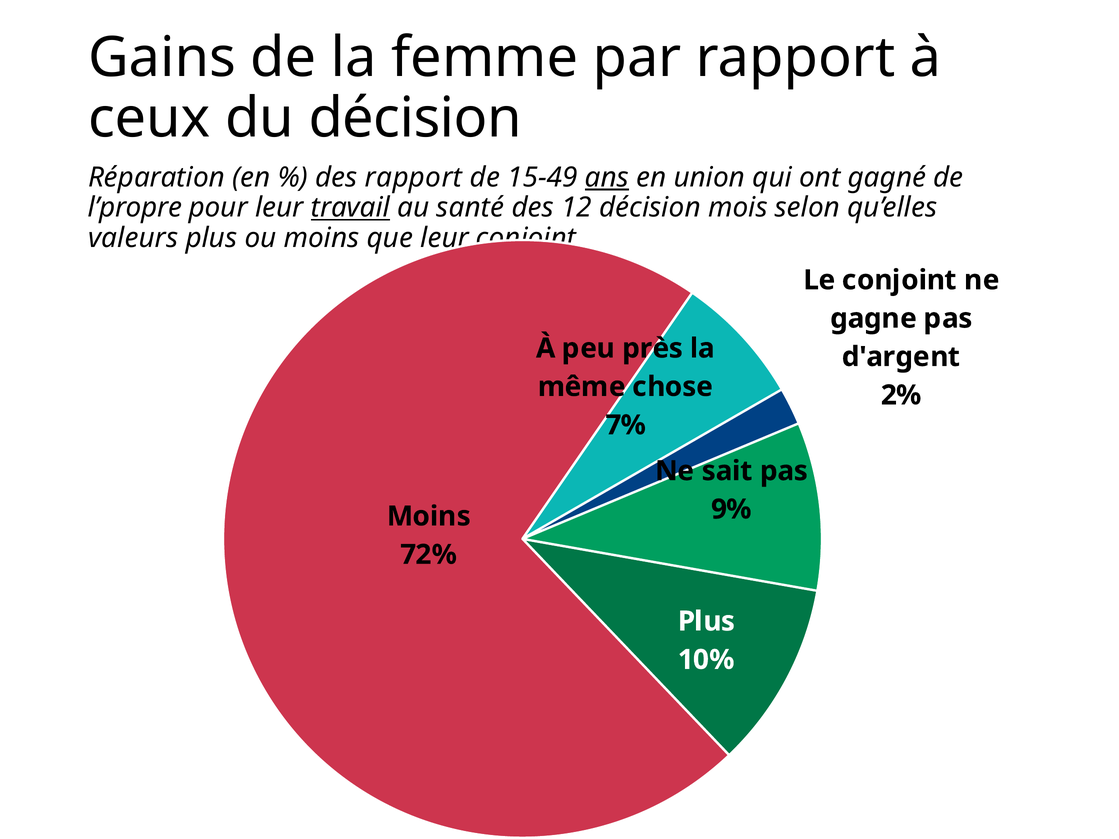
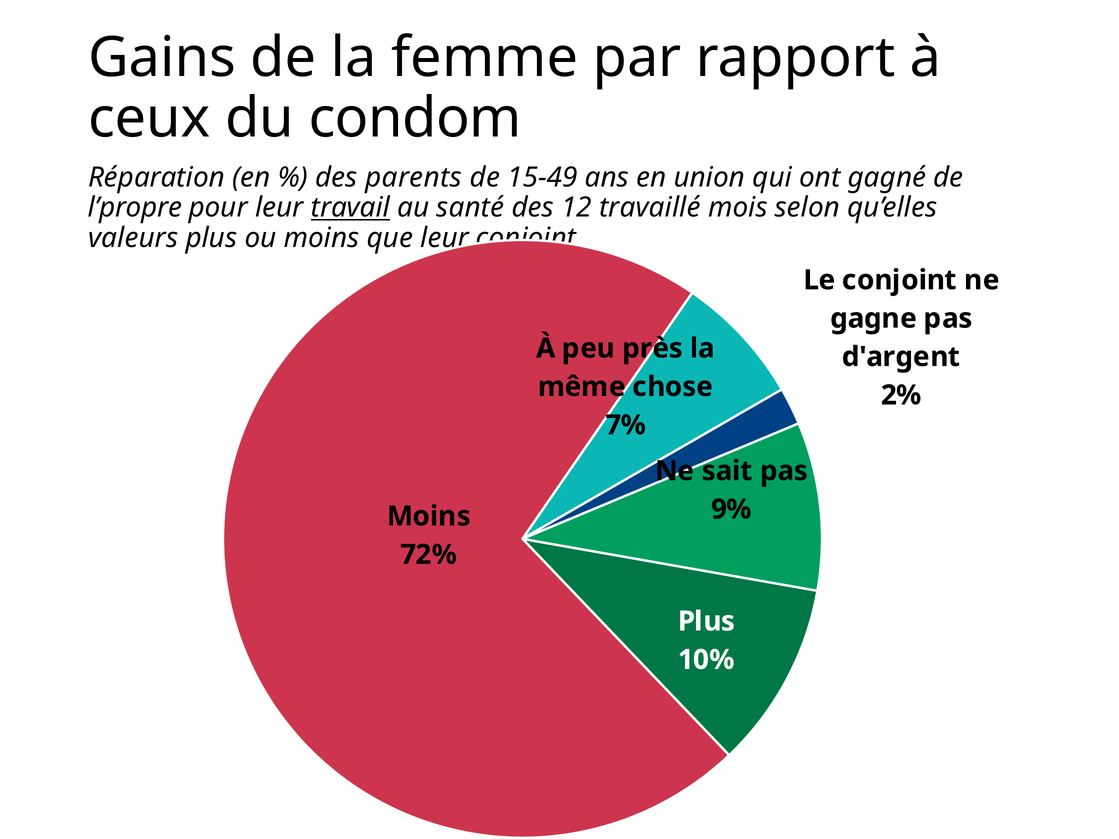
du décision: décision -> condom
des rapport: rapport -> parents
ans underline: present -> none
12 décision: décision -> travaillé
